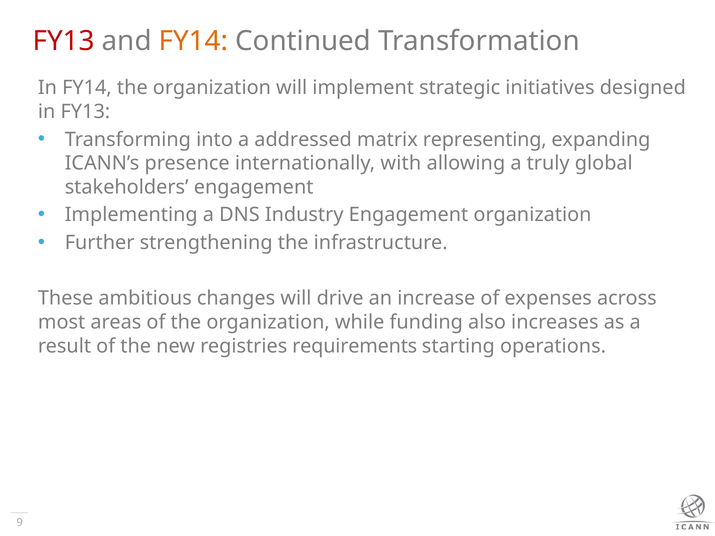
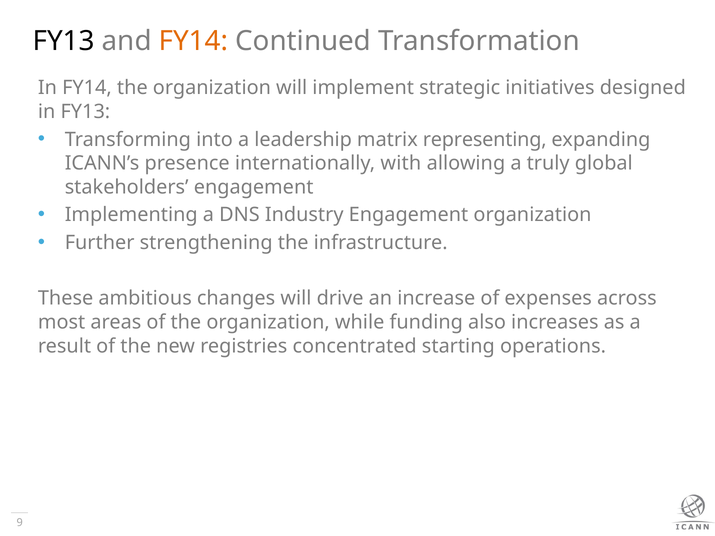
FY13 at (64, 41) colour: red -> black
addressed: addressed -> leadership
requirements: requirements -> concentrated
